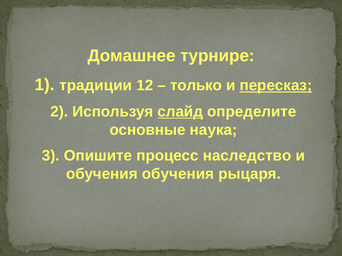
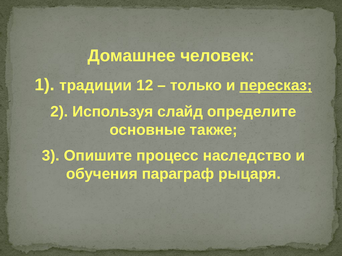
турнире: турнире -> человек
слайд underline: present -> none
наука: наука -> также
обучения обучения: обучения -> параграф
